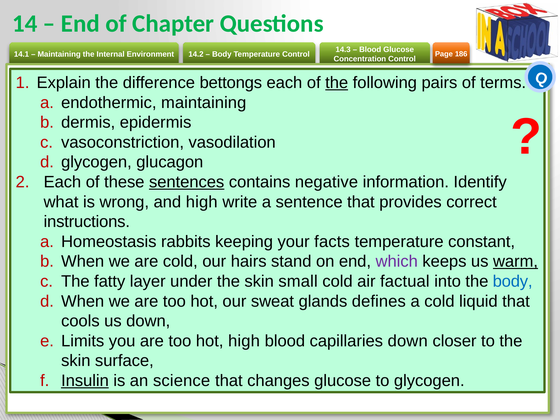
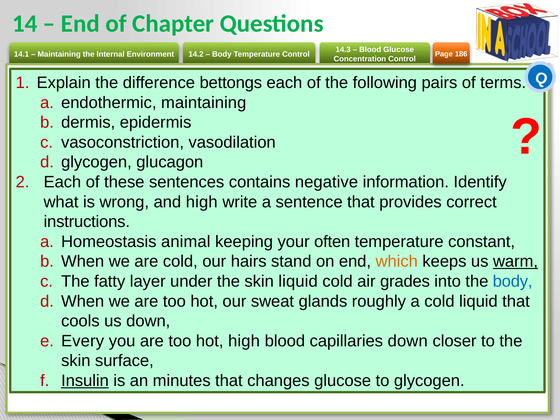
the at (337, 83) underline: present -> none
sentences underline: present -> none
rabbits: rabbits -> animal
facts: facts -> often
which colour: purple -> orange
skin small: small -> liquid
factual: factual -> grades
defines: defines -> roughly
Limits: Limits -> Every
science: science -> minutes
